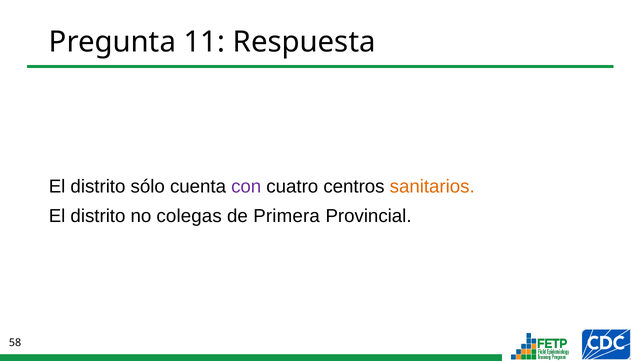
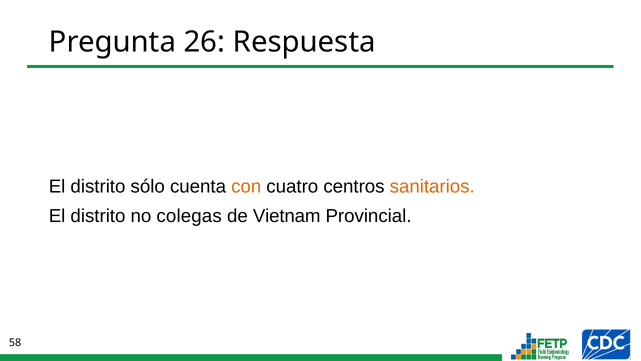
11: 11 -> 26
con colour: purple -> orange
Primera: Primera -> Vietnam
